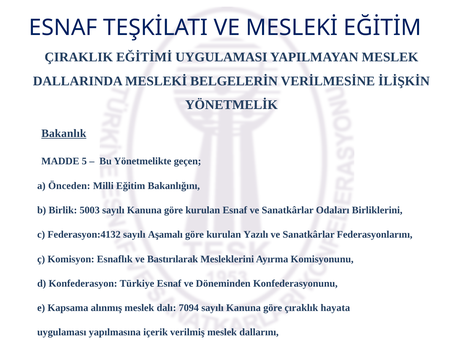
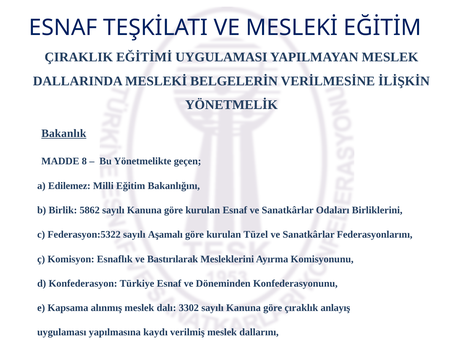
5: 5 -> 8
Önceden: Önceden -> Edilemez
5003: 5003 -> 5862
Federasyon:4132: Federasyon:4132 -> Federasyon:5322
Yazılı: Yazılı -> Tüzel
7094: 7094 -> 3302
hayata: hayata -> anlayış
içerik: içerik -> kaydı
